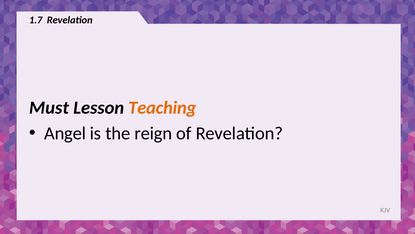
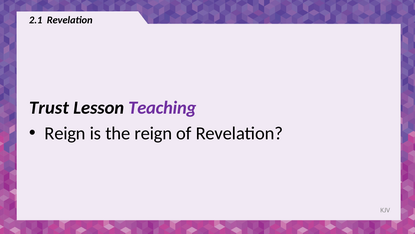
1.7: 1.7 -> 2.1
Must: Must -> Trust
Teaching colour: orange -> purple
Angel at (65, 134): Angel -> Reign
